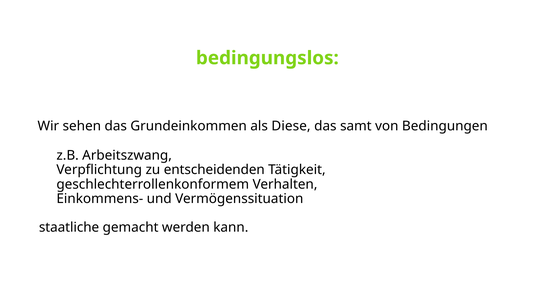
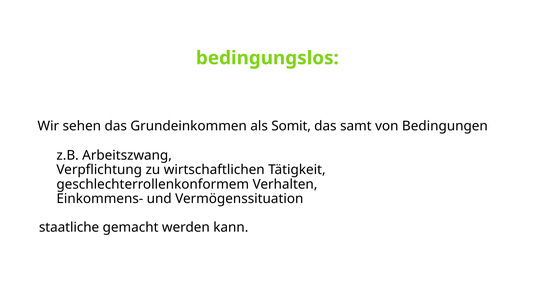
Diese: Diese -> Somit
entscheidenden: entscheidenden -> wirtschaftlichen
